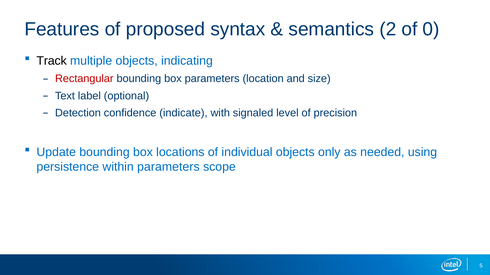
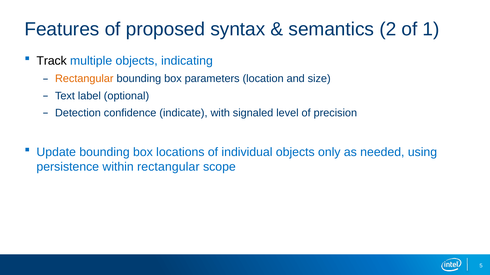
0: 0 -> 1
Rectangular at (84, 79) colour: red -> orange
within parameters: parameters -> rectangular
